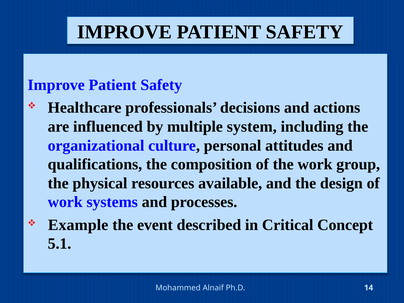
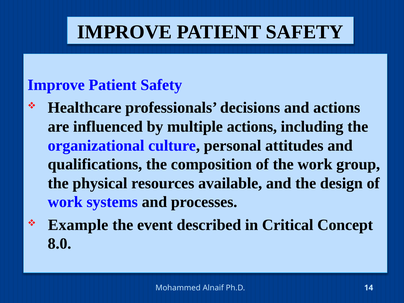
multiple system: system -> actions
5.1: 5.1 -> 8.0
